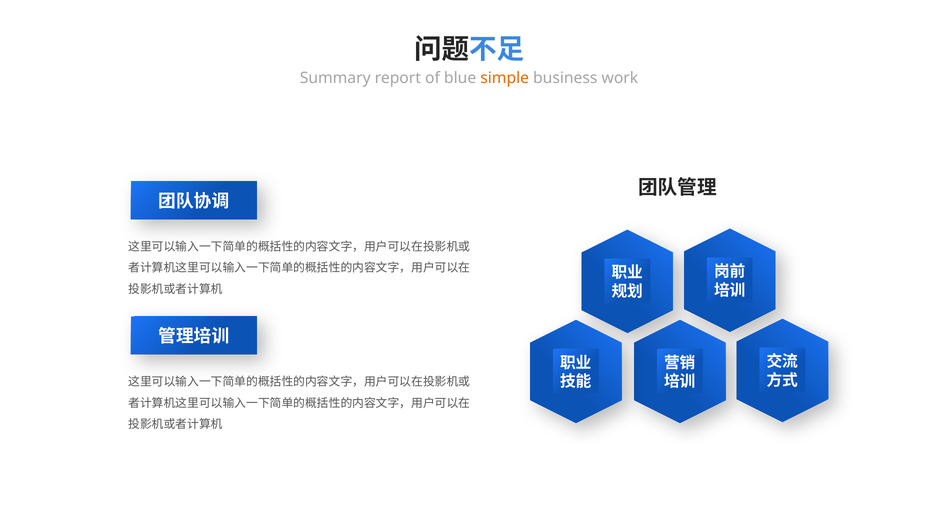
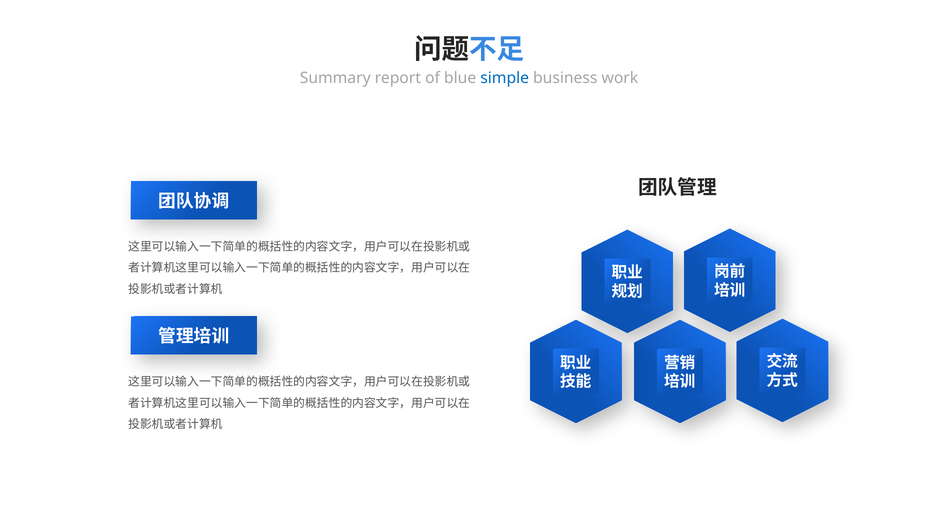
simple colour: orange -> blue
